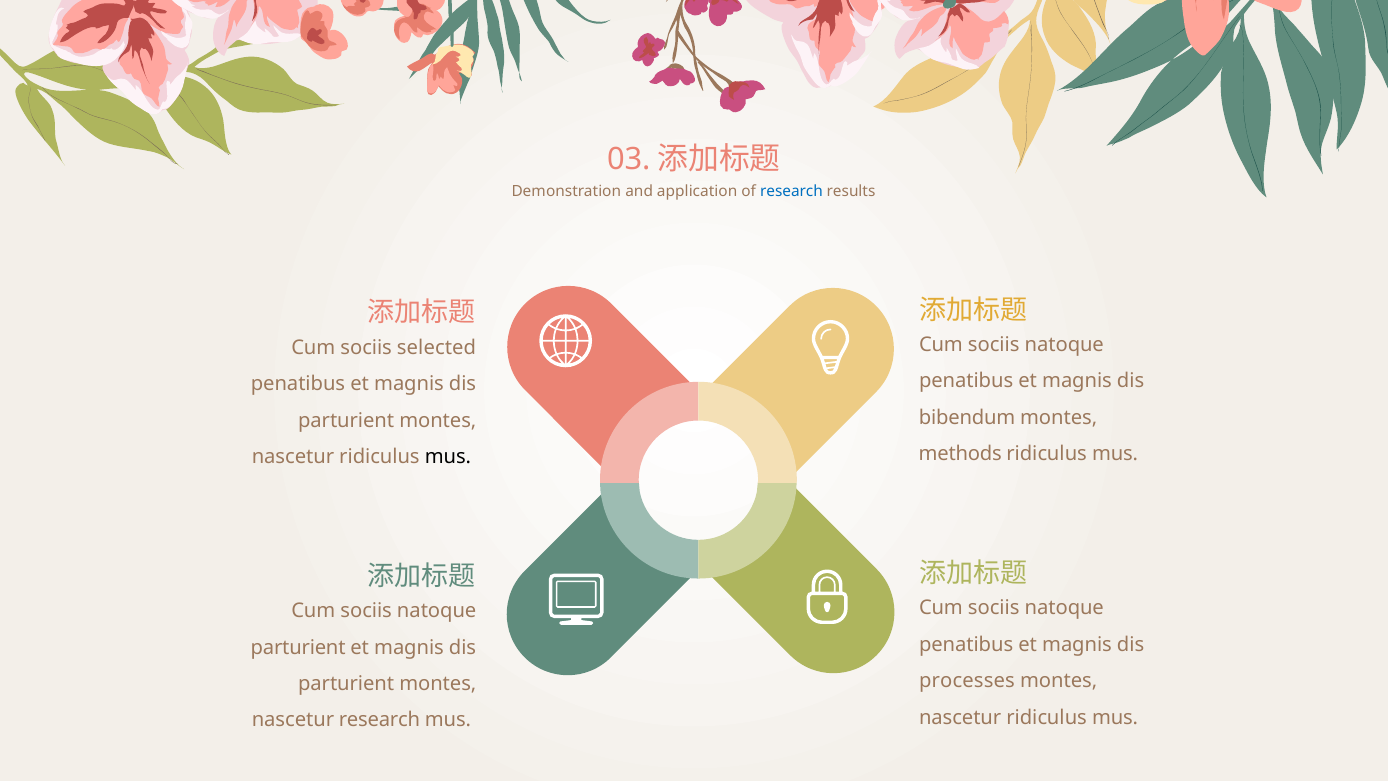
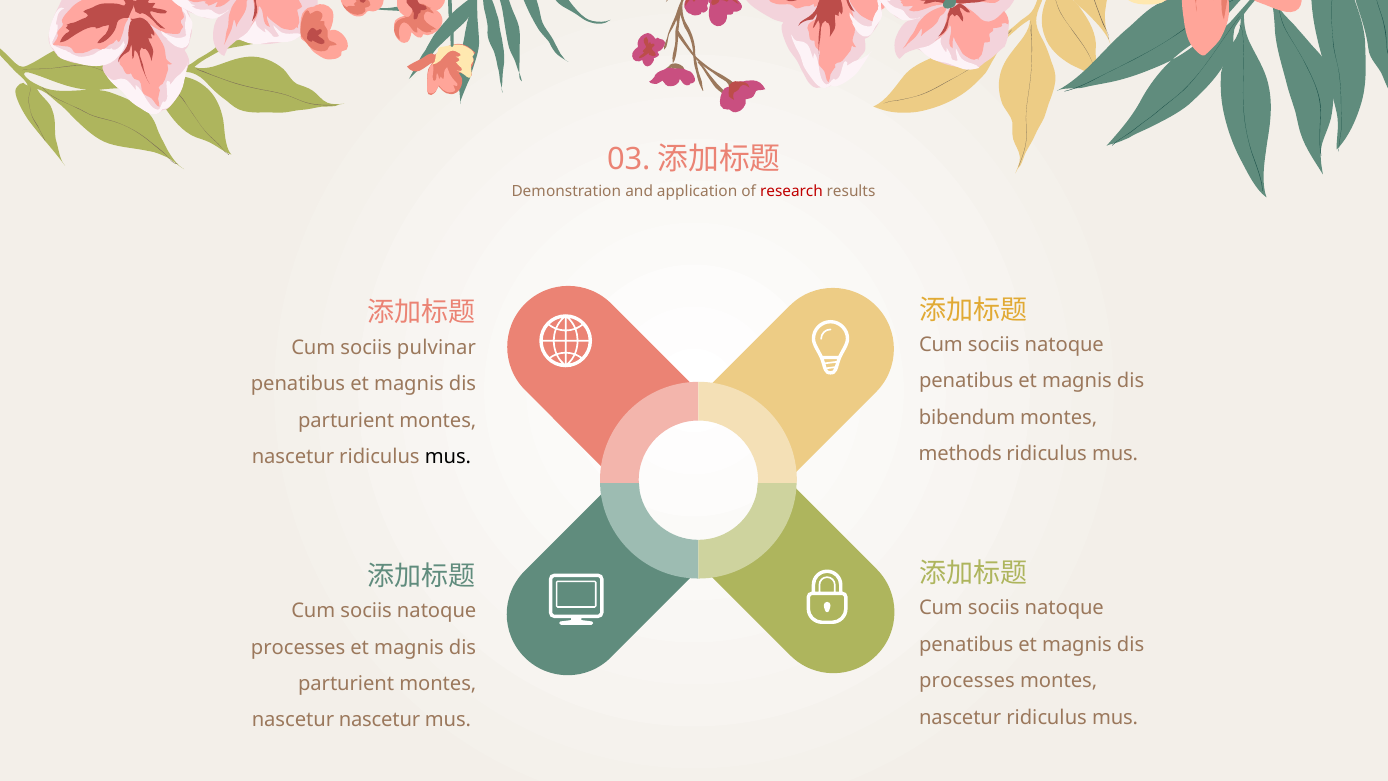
research at (791, 192) colour: blue -> red
selected: selected -> pulvinar
parturient at (298, 647): parturient -> processes
nascetur research: research -> nascetur
